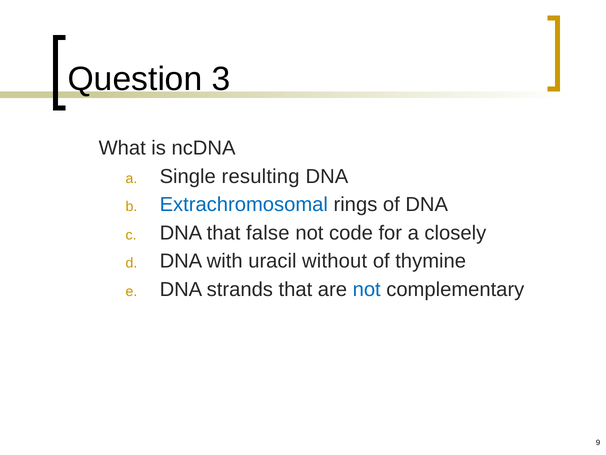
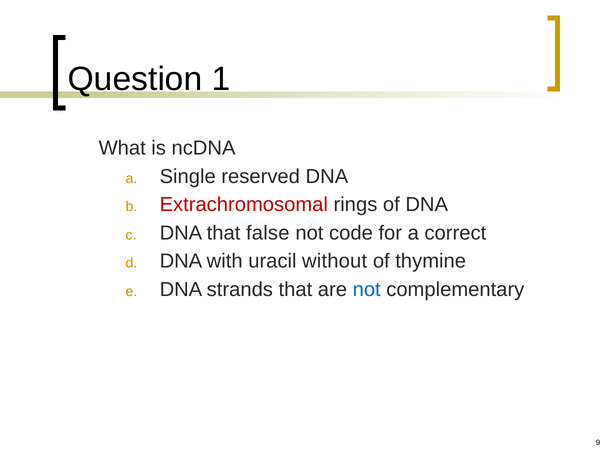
3: 3 -> 1
resulting: resulting -> reserved
Extrachromosomal colour: blue -> red
closely: closely -> correct
